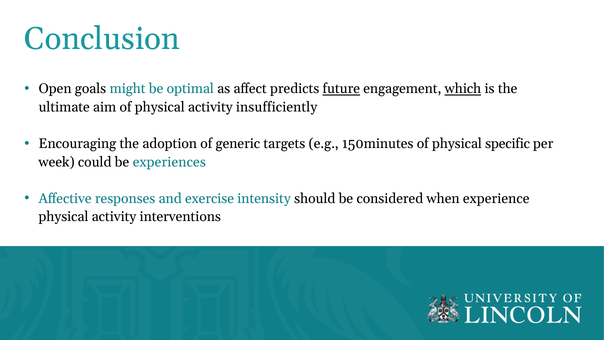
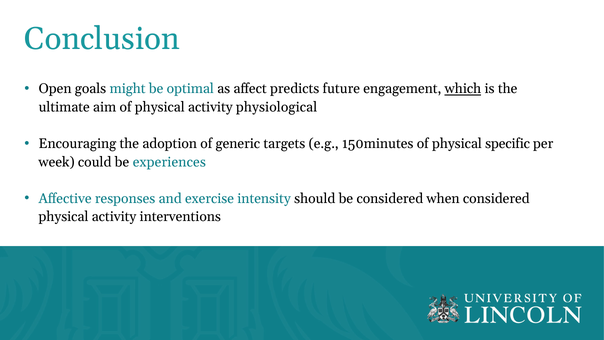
future underline: present -> none
insufficiently: insufficiently -> physiological
when experience: experience -> considered
